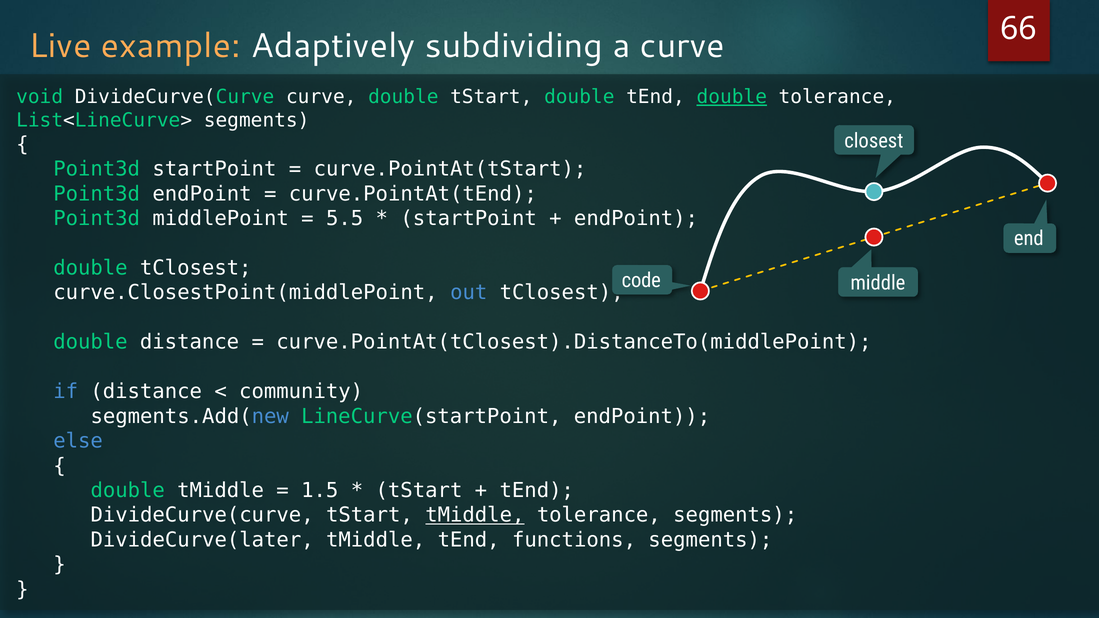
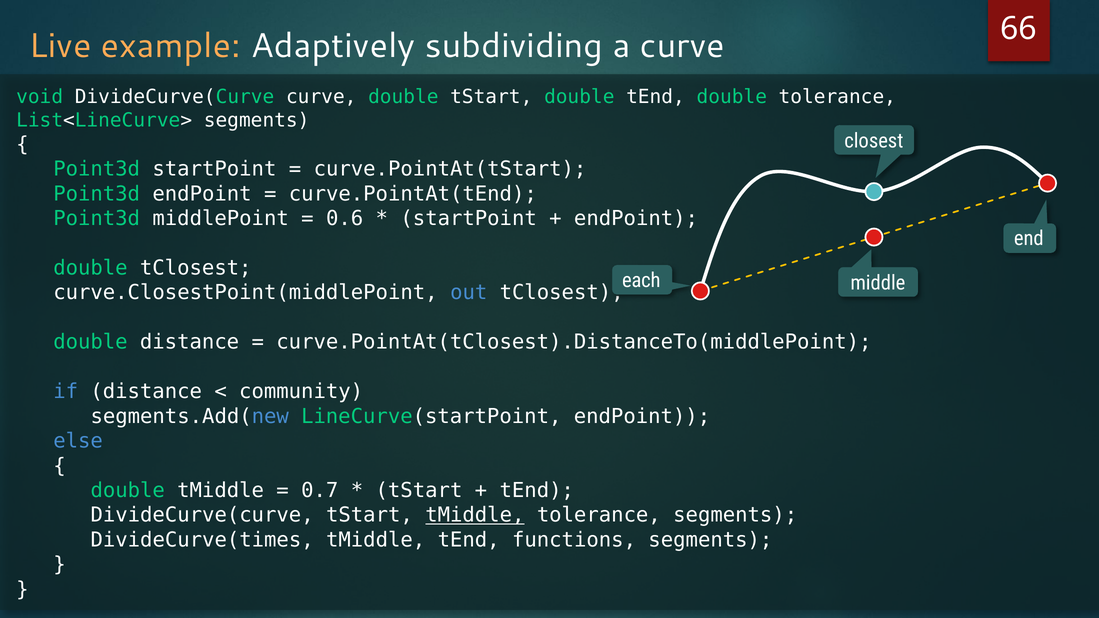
double at (732, 97) underline: present -> none
5.5: 5.5 -> 0.6
code: code -> each
1.5: 1.5 -> 0.7
DivideCurve(later: DivideCurve(later -> DivideCurve(times
